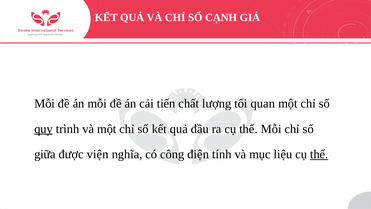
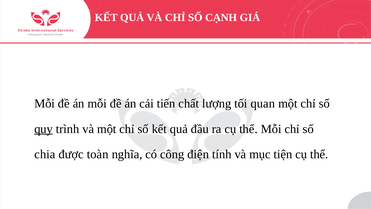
giữa: giữa -> chia
viện: viện -> toàn
liệu: liệu -> tiện
thể at (319, 154) underline: present -> none
